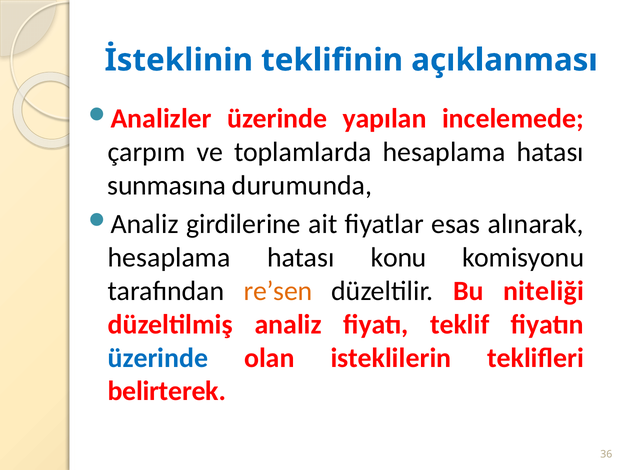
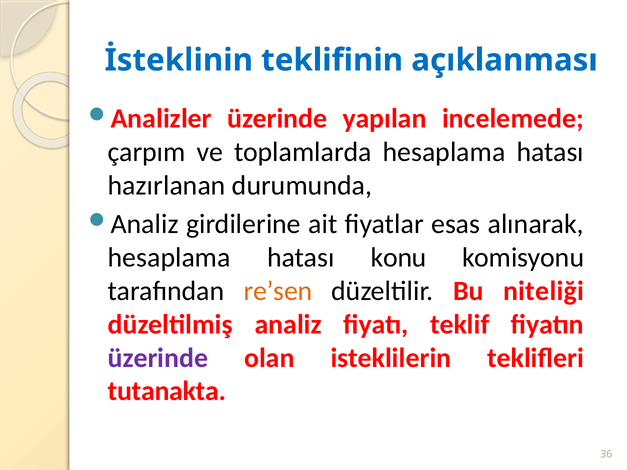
sunmasına: sunmasına -> hazırlanan
üzerinde at (158, 358) colour: blue -> purple
belirterek: belirterek -> tutanakta
